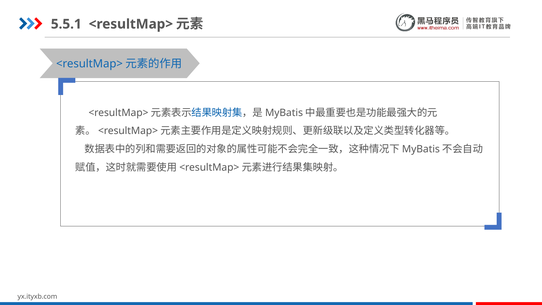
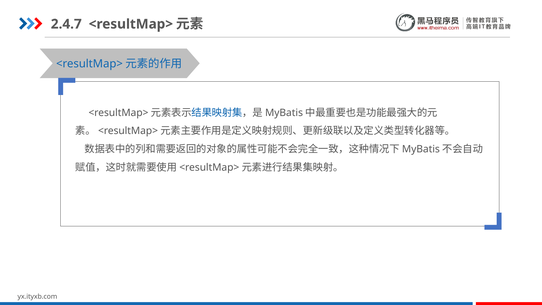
5.5.1: 5.5.1 -> 2.4.7
